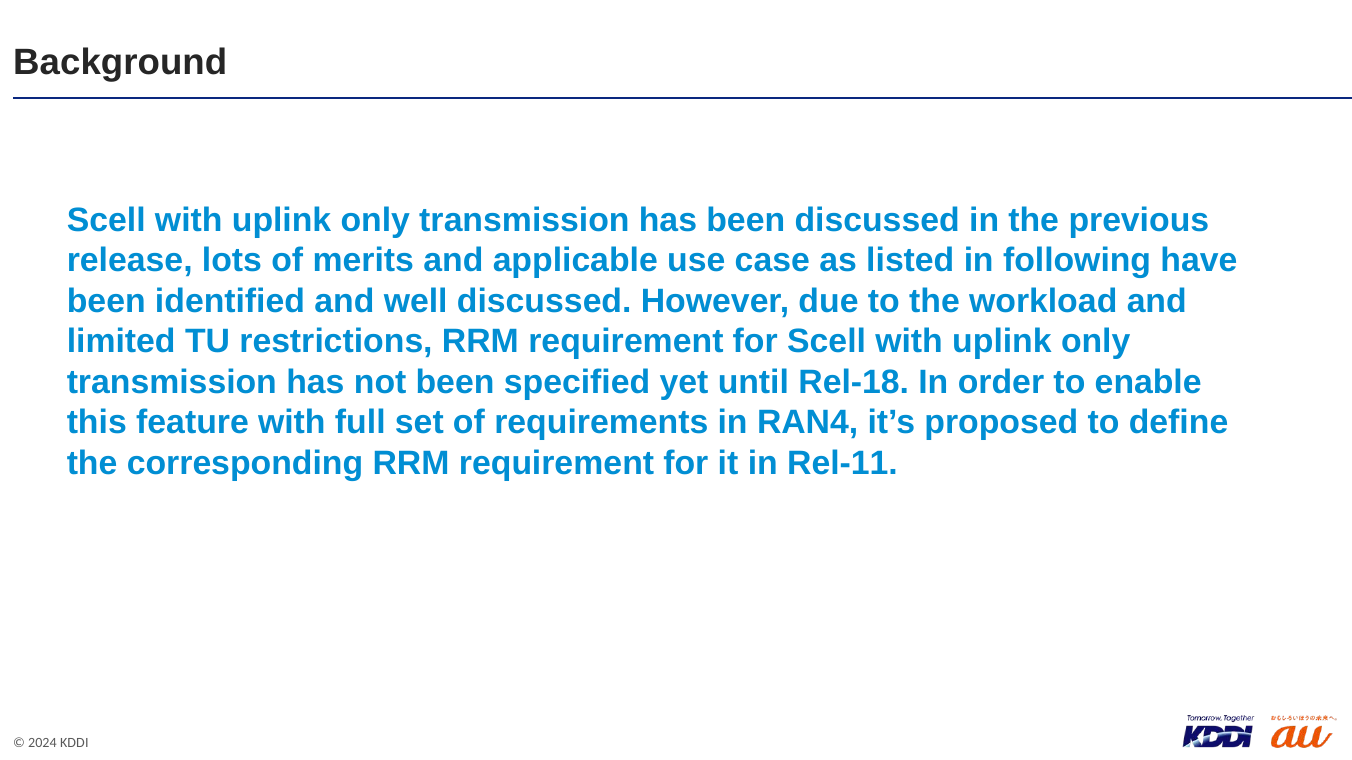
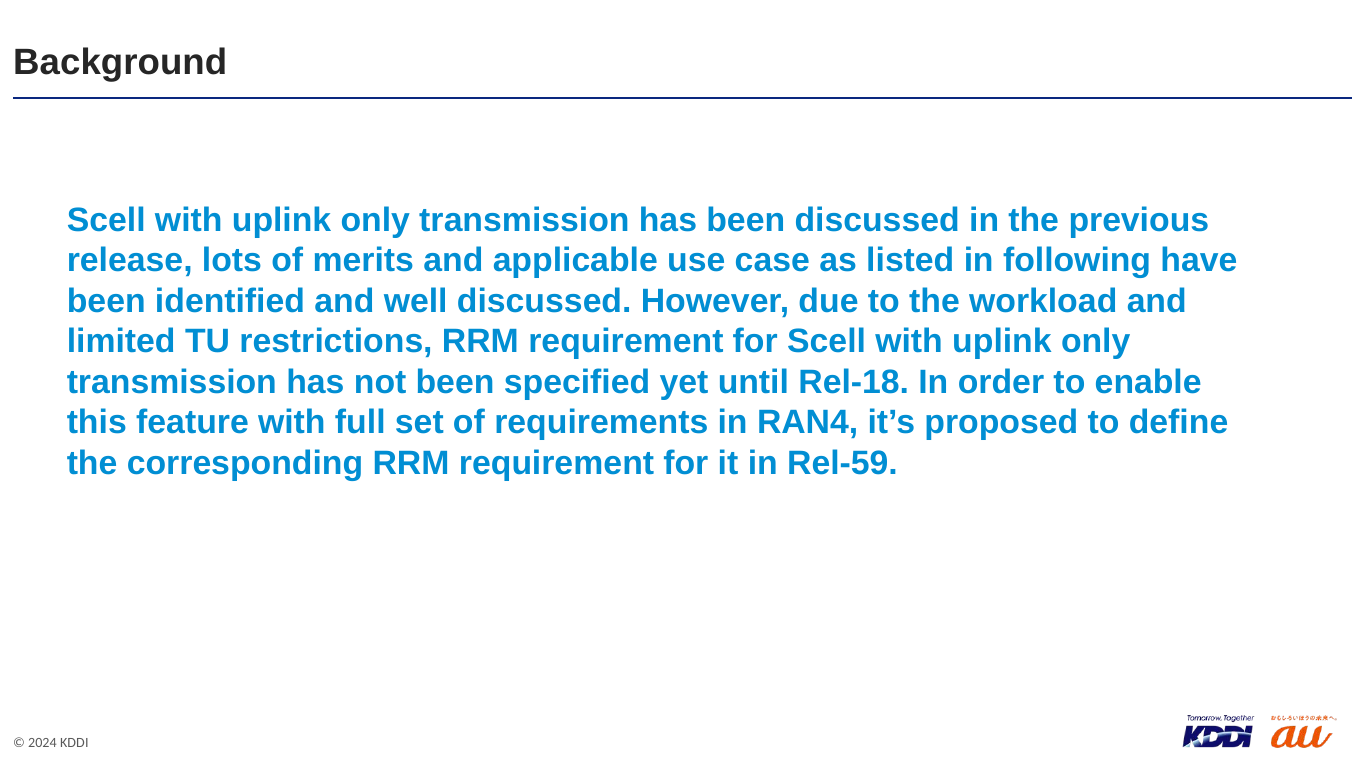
Rel-11: Rel-11 -> Rel-59
